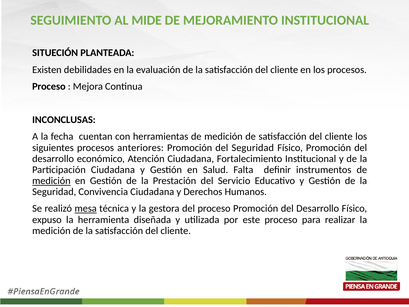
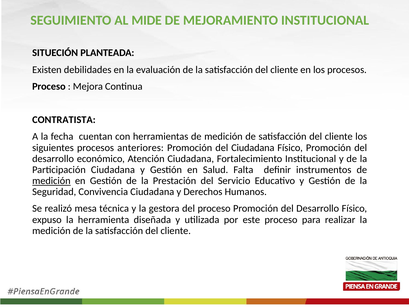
INCONCLUSAS: INCONCLUSAS -> CONTRATISTA
del Seguridad: Seguridad -> Ciudadana
mesa underline: present -> none
